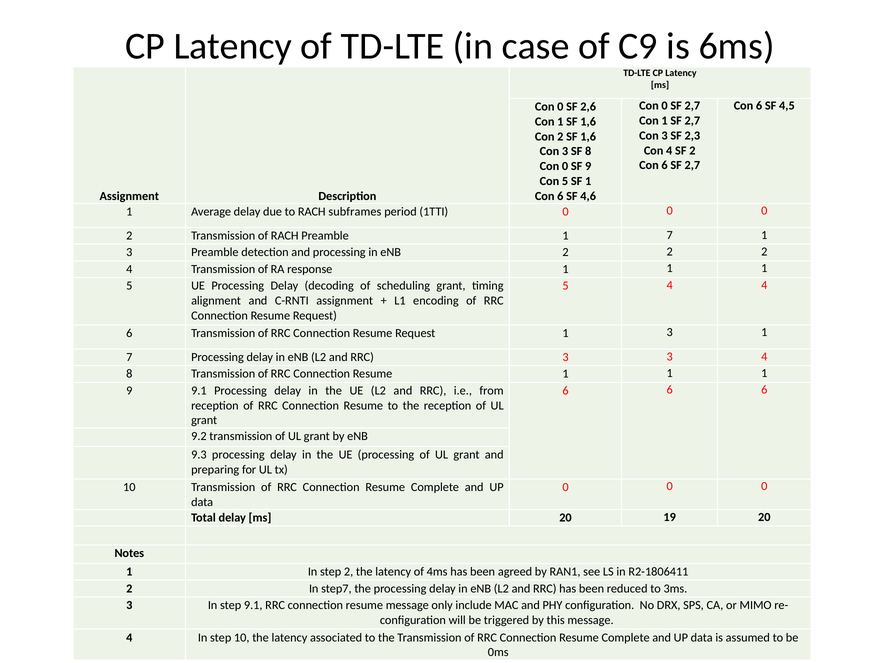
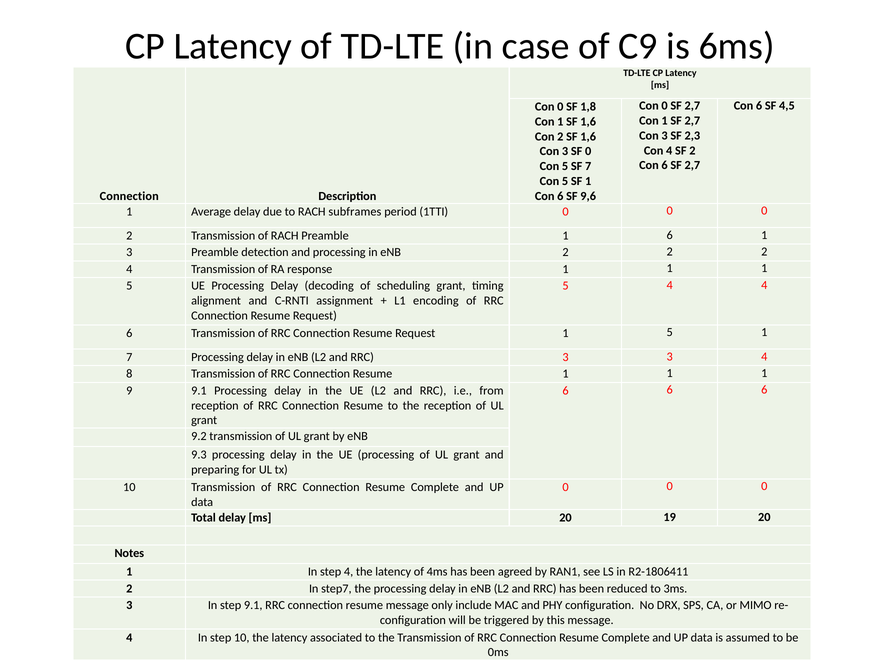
2,6: 2,6 -> 1,8
SF 8: 8 -> 0
0 at (565, 166): 0 -> 5
SF 9: 9 -> 7
Assignment at (129, 196): Assignment -> Connection
4,6: 4,6 -> 9,6
Preamble 1 7: 7 -> 6
Request 1 3: 3 -> 5
step 2: 2 -> 4
